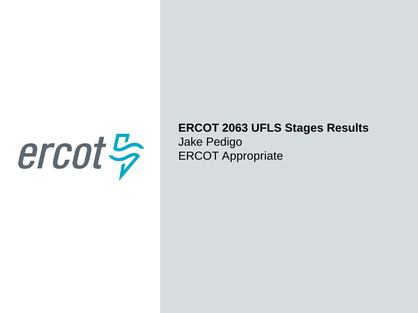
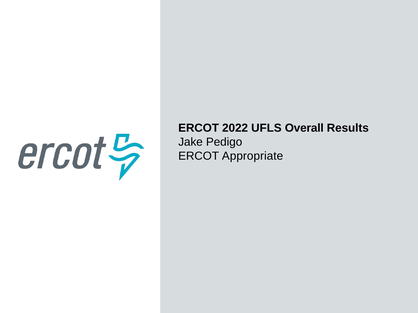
2063: 2063 -> 2022
Stages: Stages -> Overall
